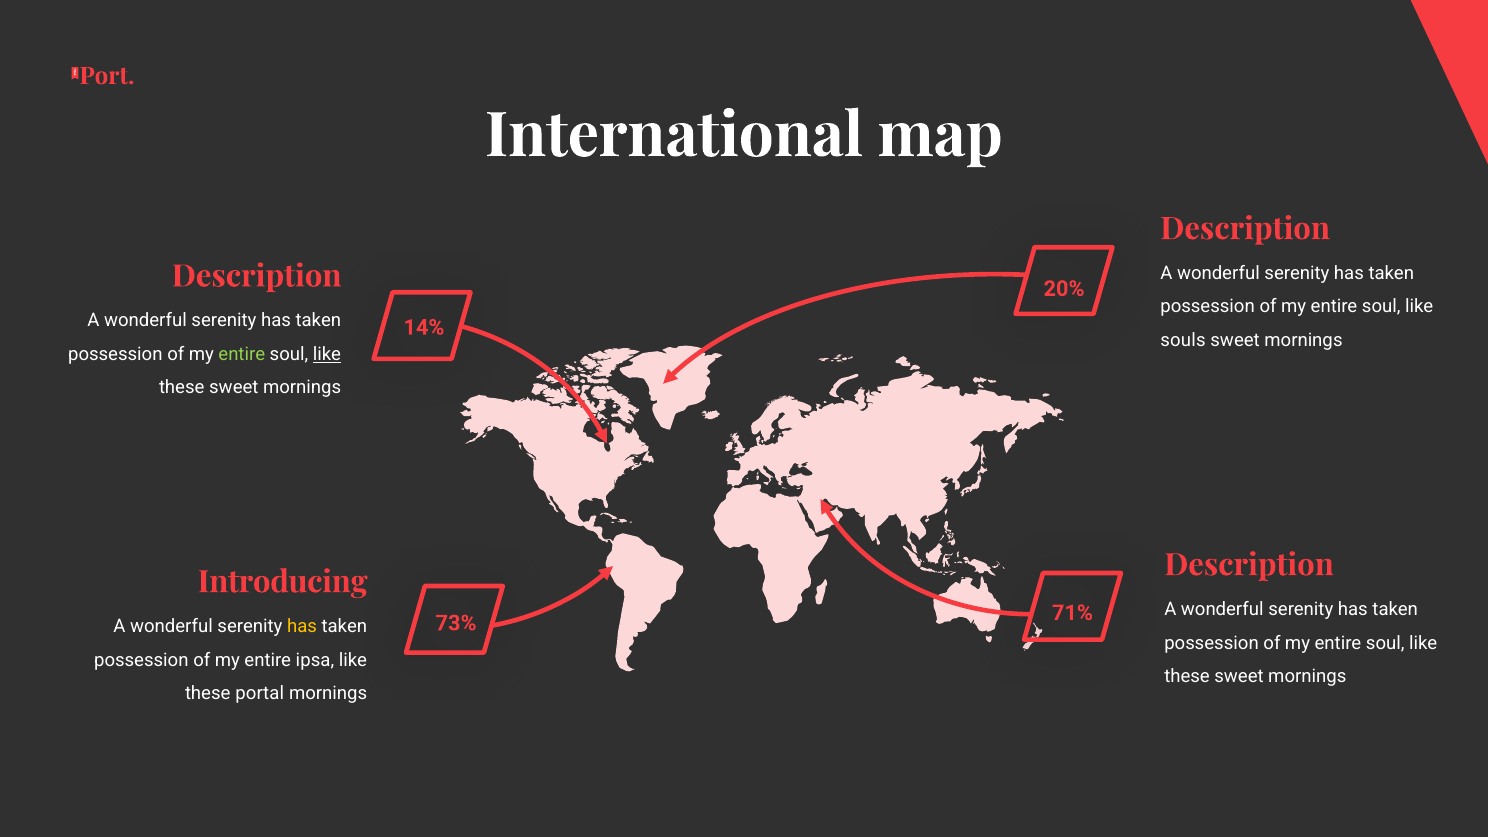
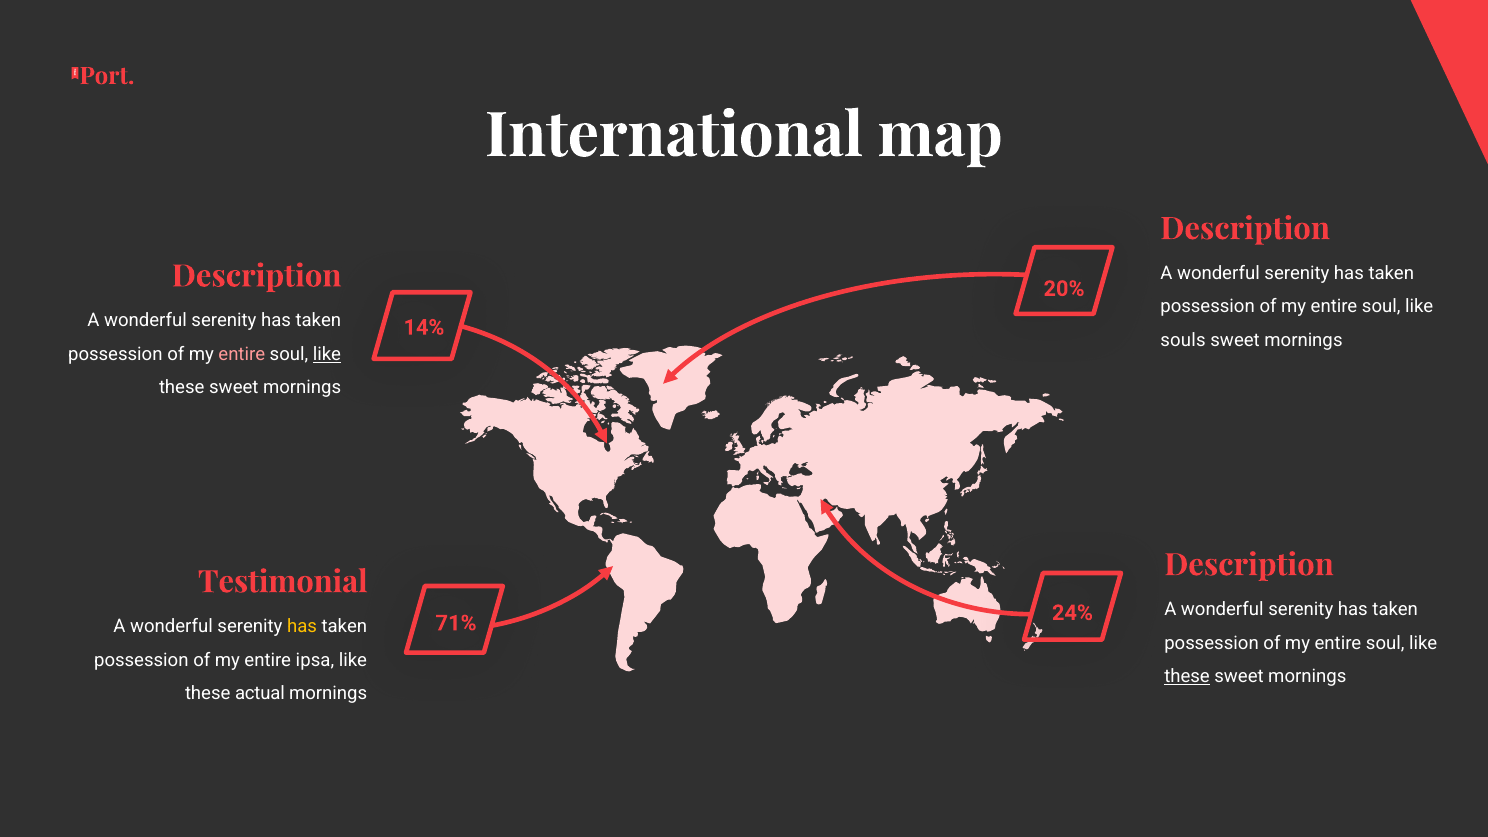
entire at (242, 354) colour: light green -> pink
Introducing: Introducing -> Testimonial
71%: 71% -> 24%
73%: 73% -> 71%
these at (1187, 676) underline: none -> present
portal: portal -> actual
